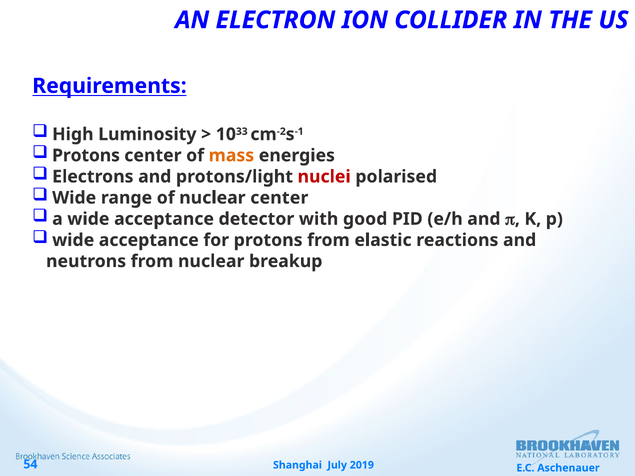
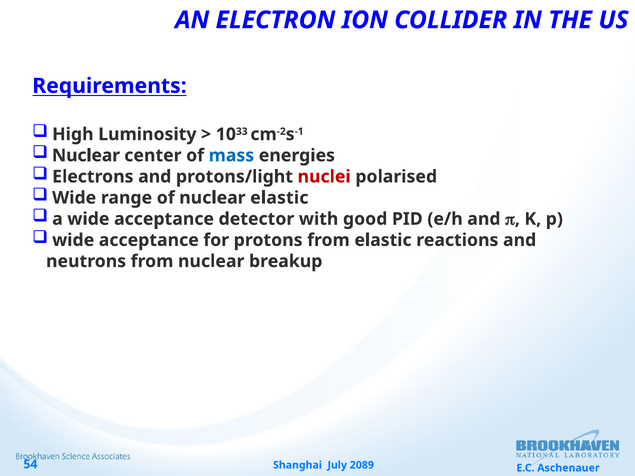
Protons at (86, 156): Protons -> Nuclear
mass colour: orange -> blue
nuclear center: center -> elastic
2019: 2019 -> 2089
